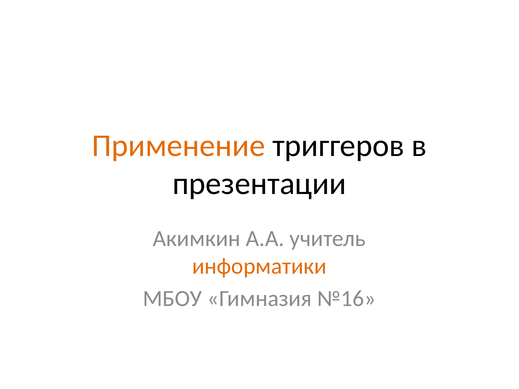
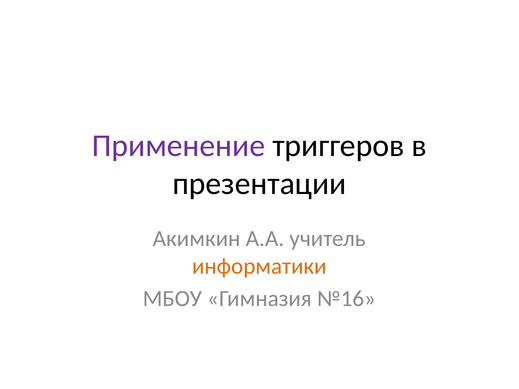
Применение colour: orange -> purple
